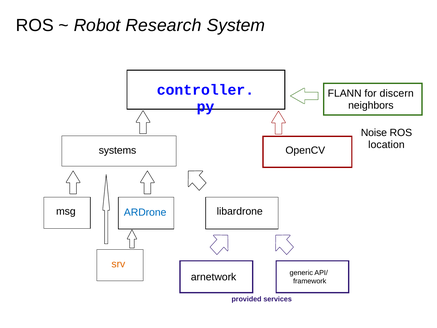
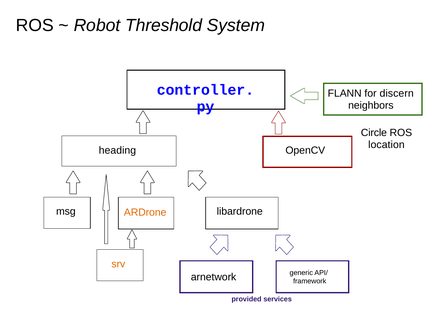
Research: Research -> Threshold
Noise: Noise -> Circle
systems: systems -> heading
ARDrone colour: blue -> orange
